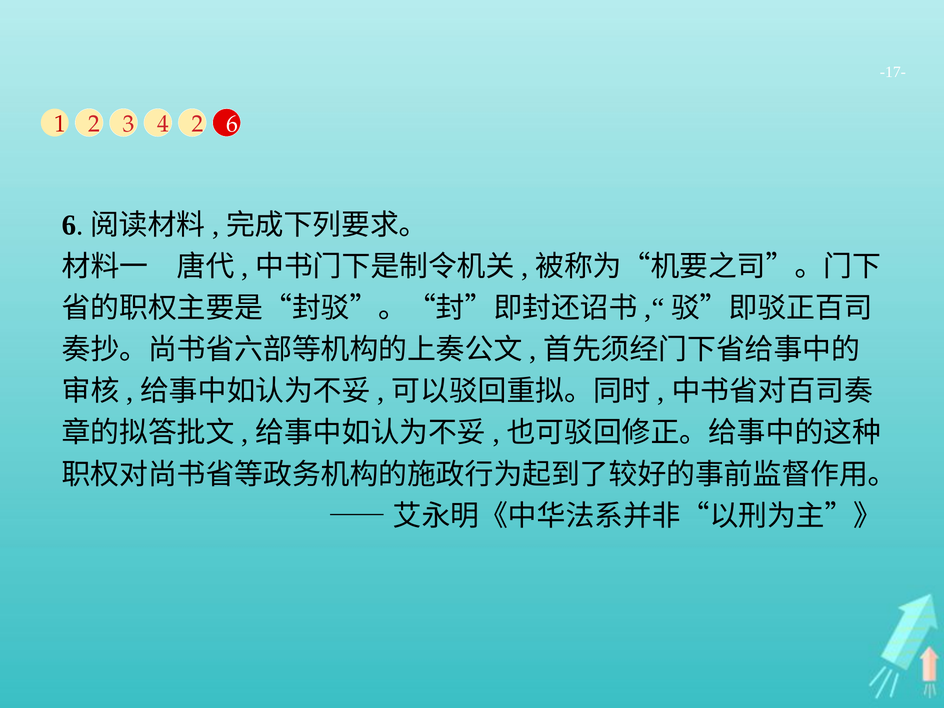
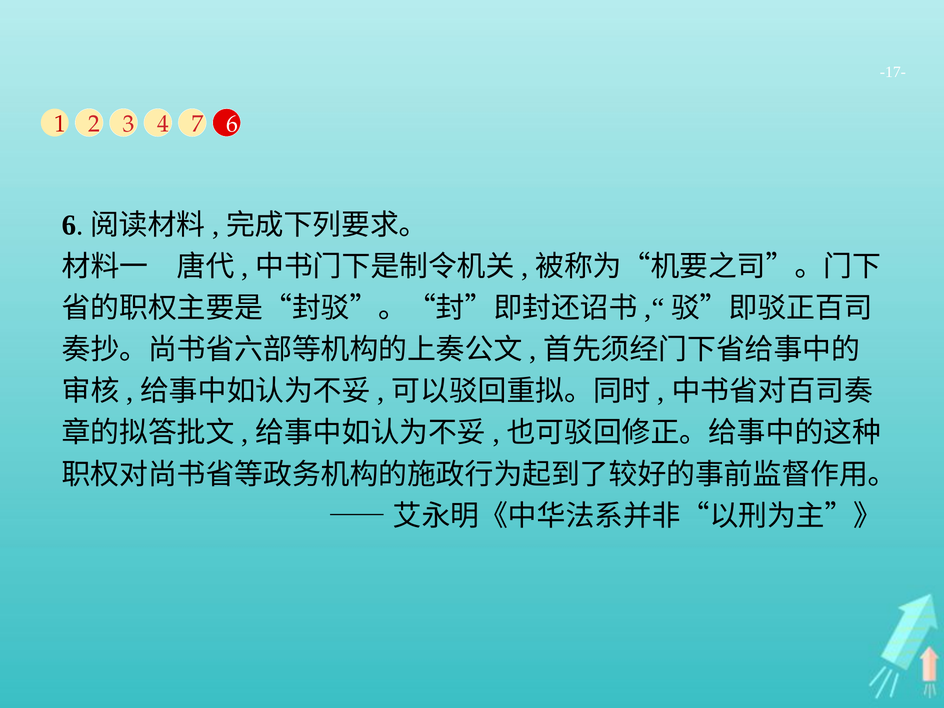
4 2: 2 -> 7
